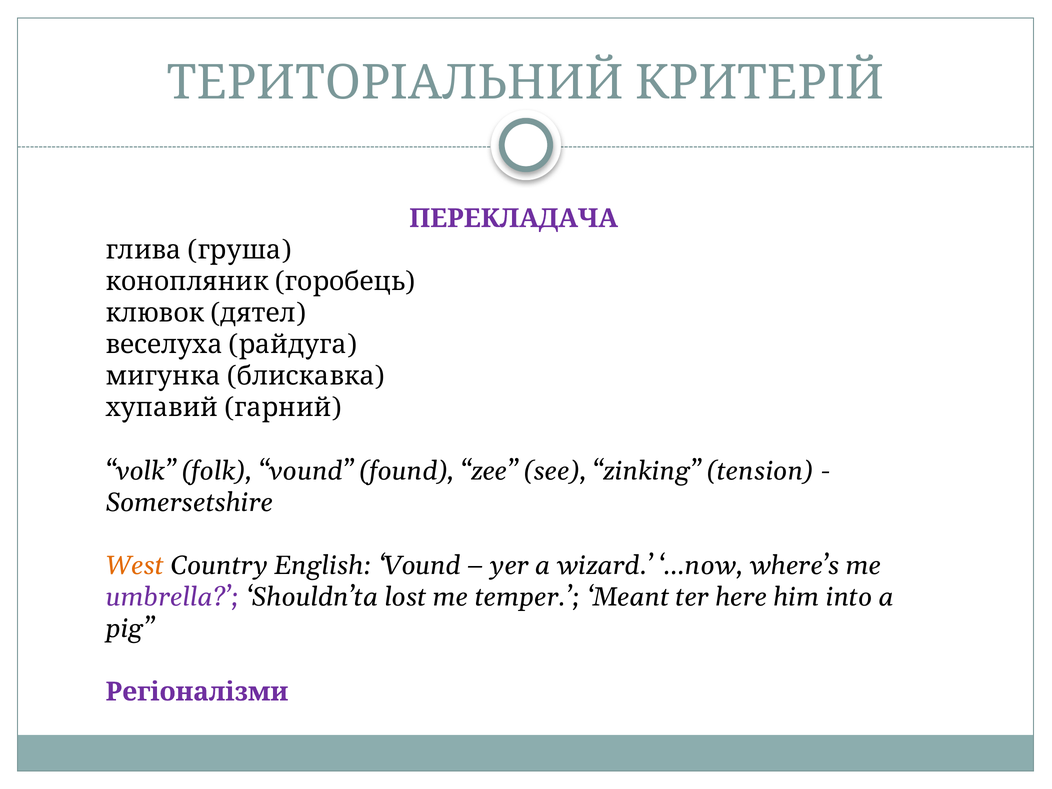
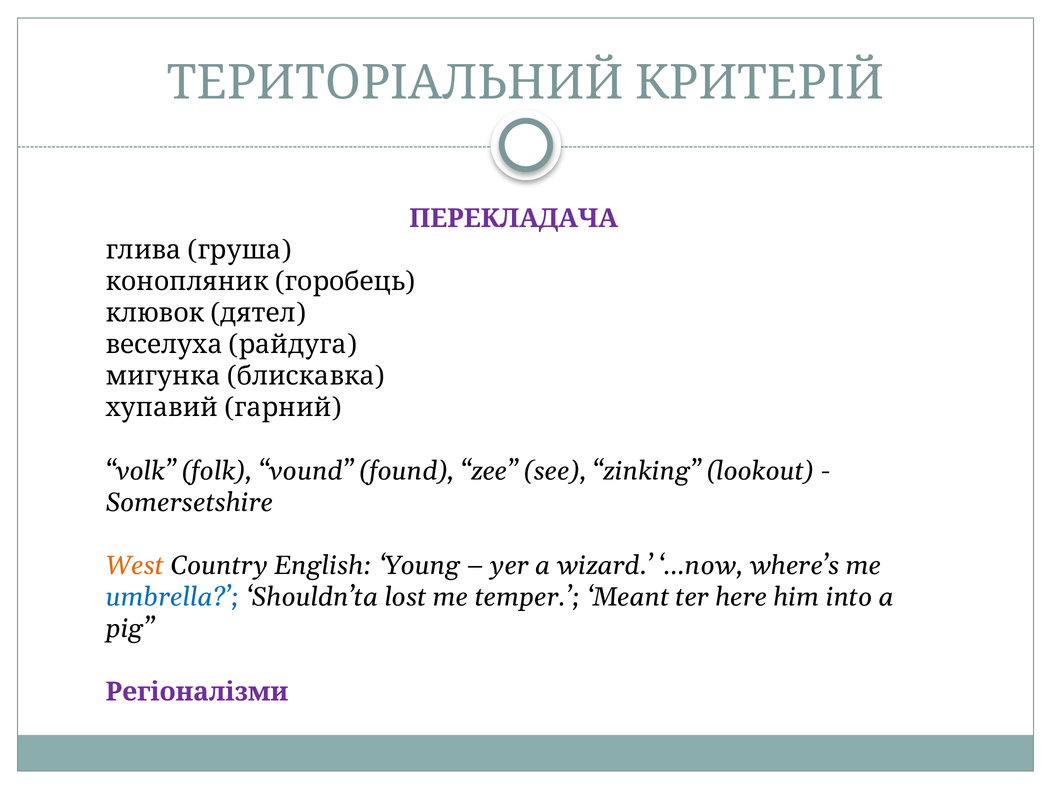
tension: tension -> lookout
English Vound: Vound -> Young
umbrella colour: purple -> blue
